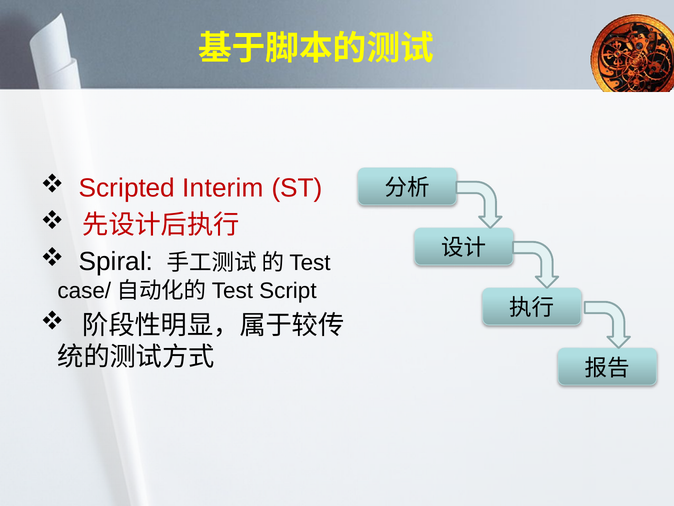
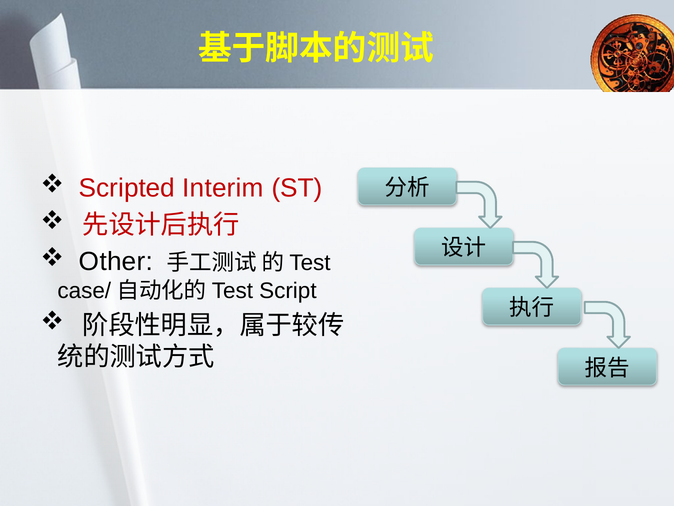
Spiral: Spiral -> Other
